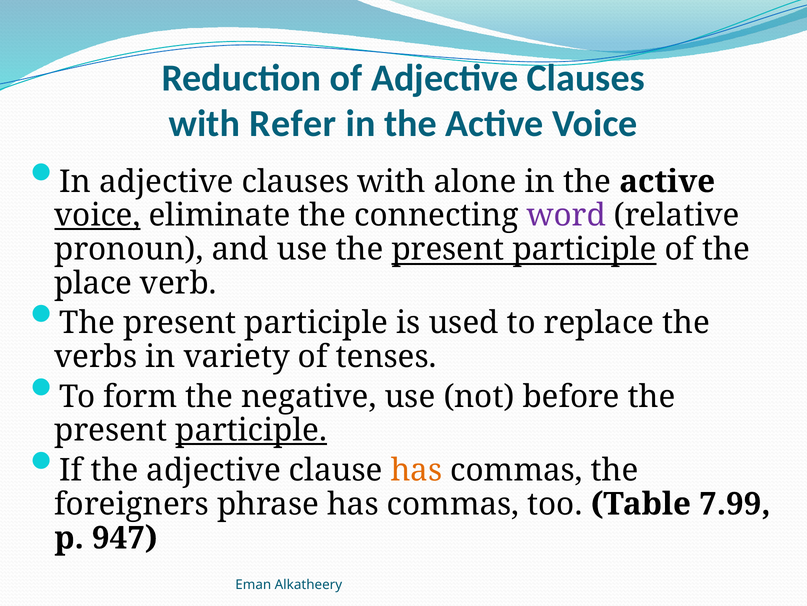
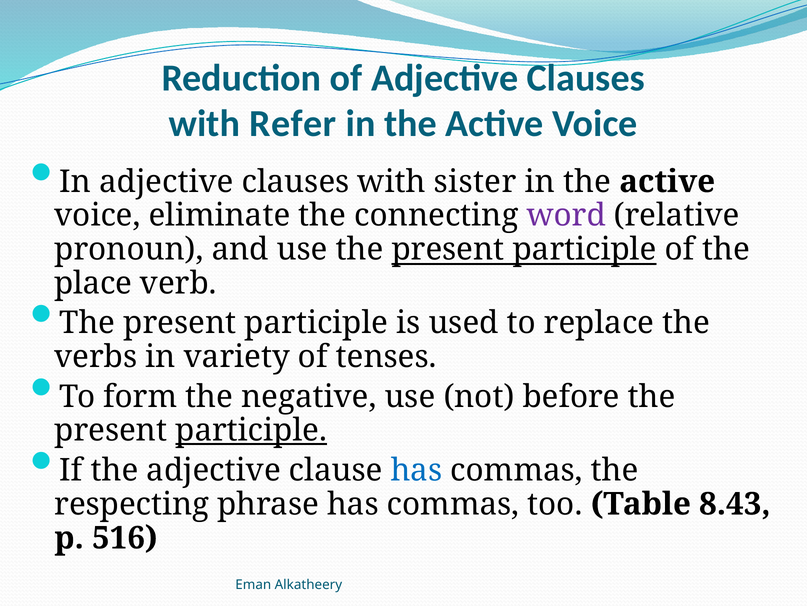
alone: alone -> sister
voice at (97, 215) underline: present -> none
has at (416, 470) colour: orange -> blue
foreigners: foreigners -> respecting
7.99: 7.99 -> 8.43
947: 947 -> 516
